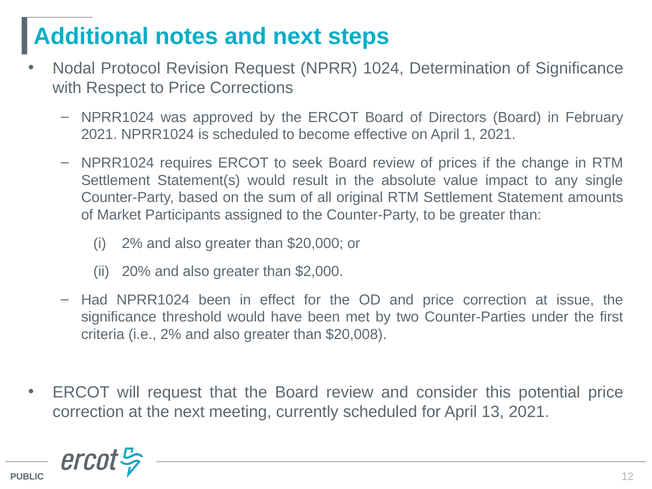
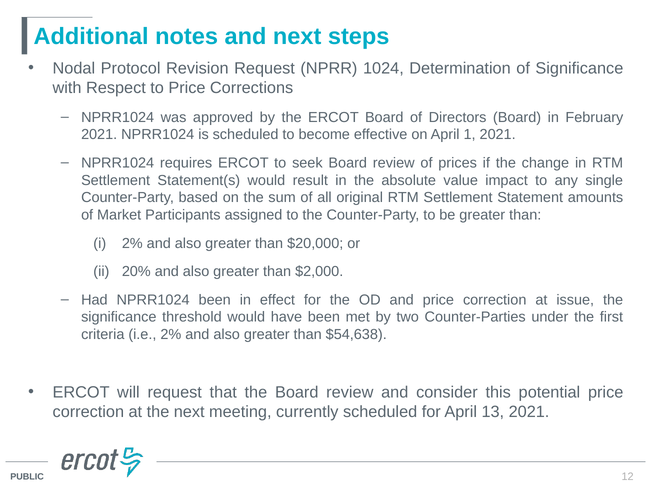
$20,008: $20,008 -> $54,638
